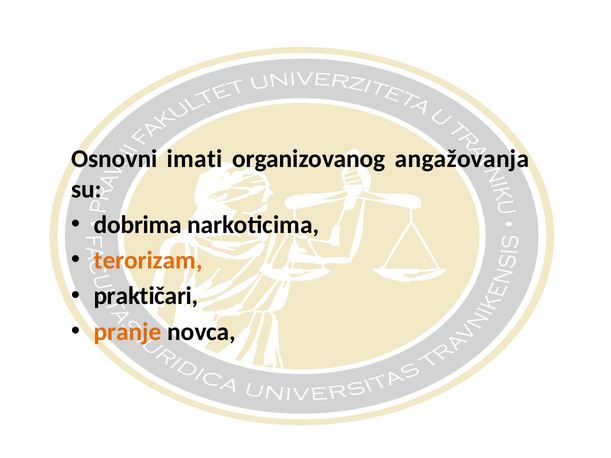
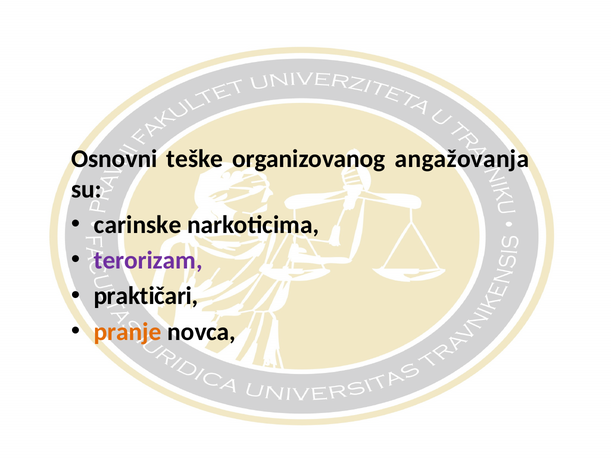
imati: imati -> teške
dobrima: dobrima -> carinske
terorizam colour: orange -> purple
